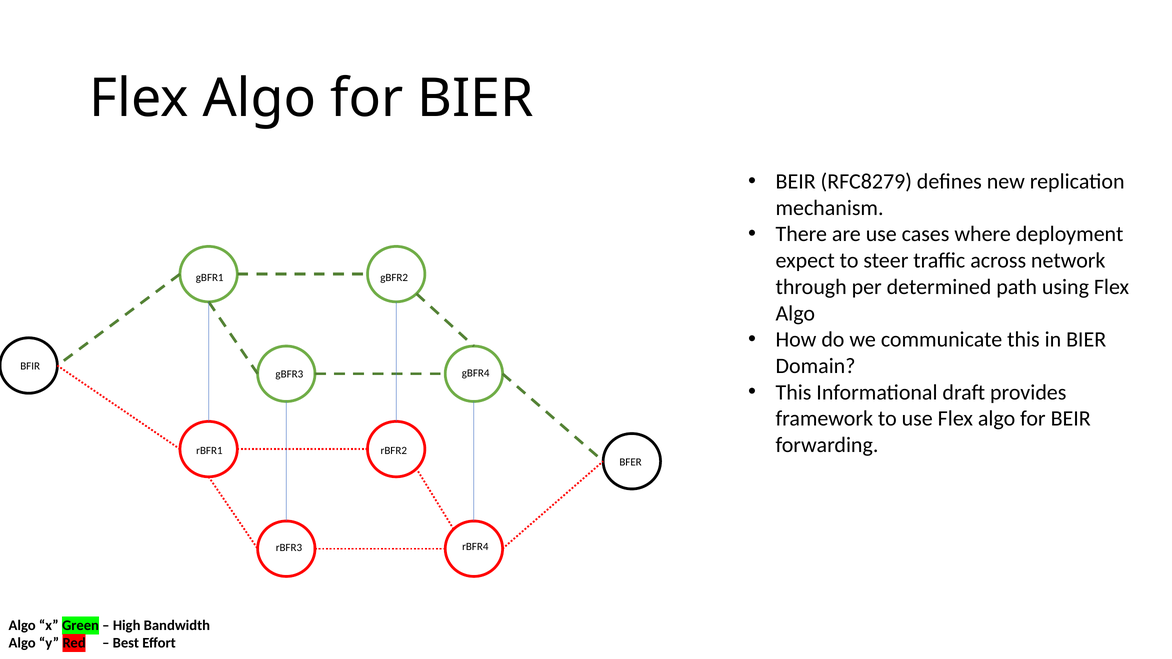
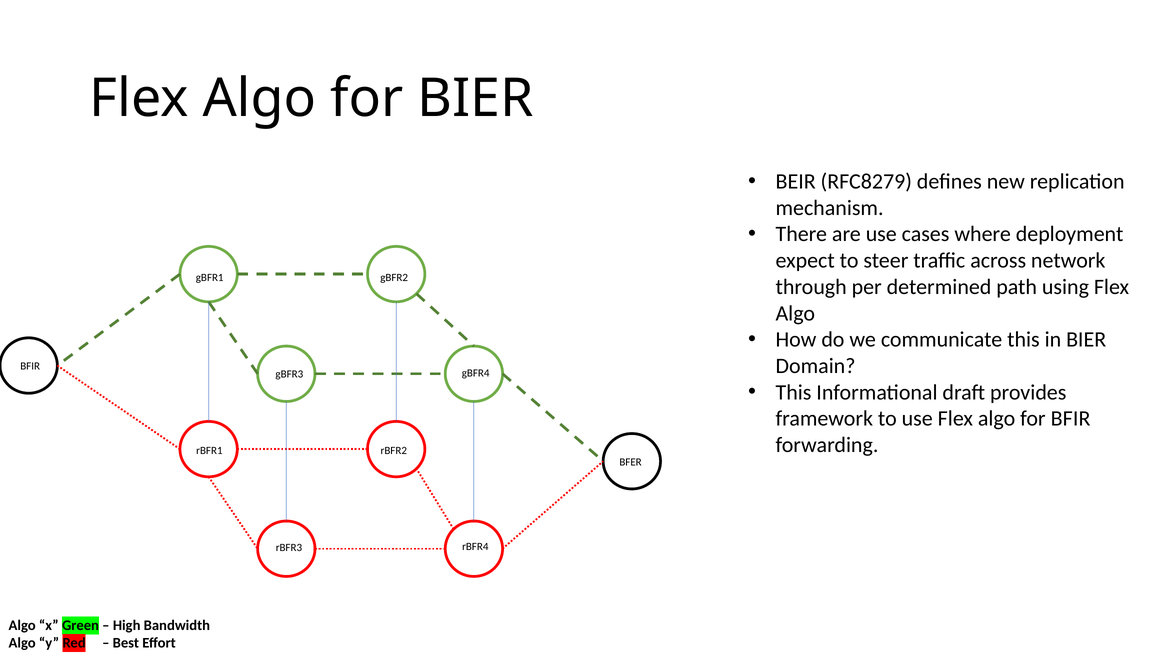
for BEIR: BEIR -> BFIR
